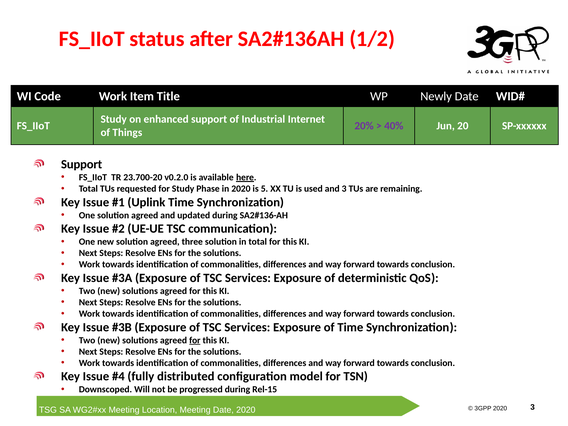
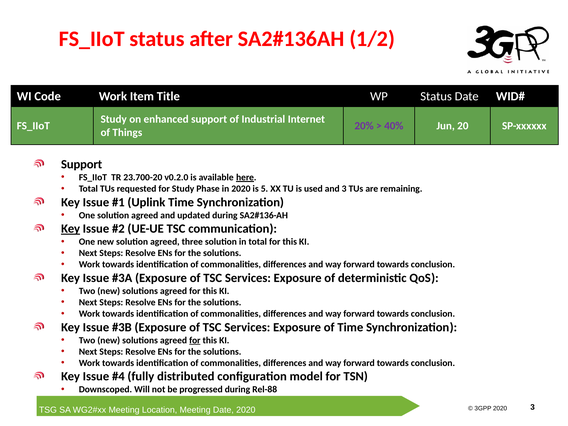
WP Newly: Newly -> Status
Key at (71, 229) underline: none -> present
Rel-15: Rel-15 -> Rel-88
